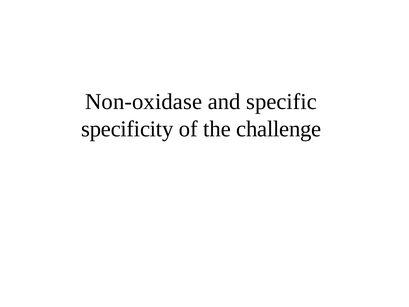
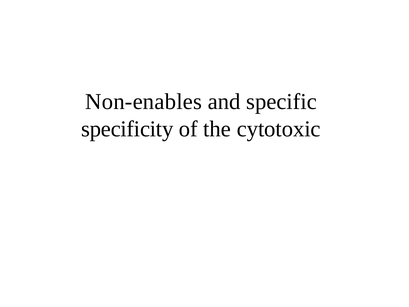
Non-oxidase: Non-oxidase -> Non-enables
challenge: challenge -> cytotoxic
